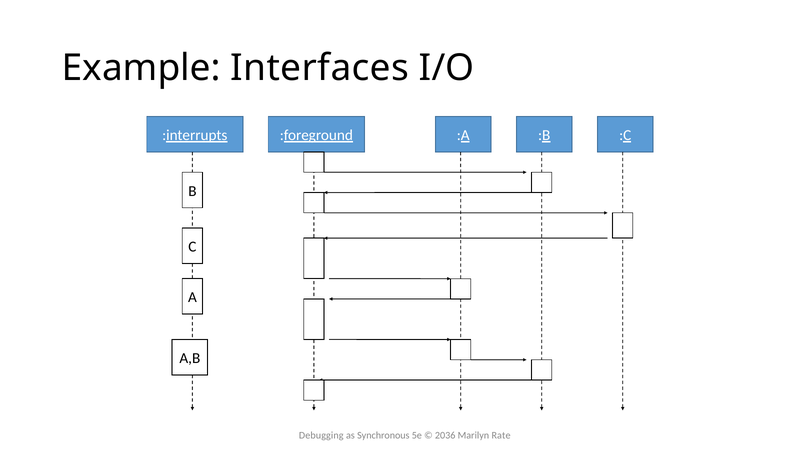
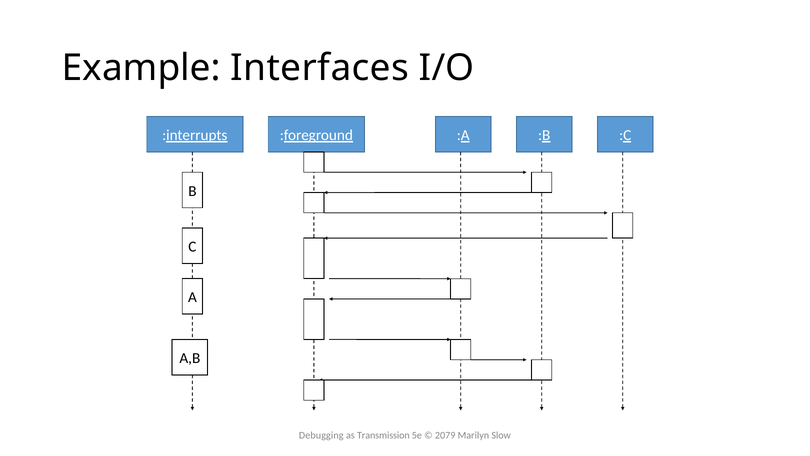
Synchronous: Synchronous -> Transmission
2036: 2036 -> 2079
Rate: Rate -> Slow
